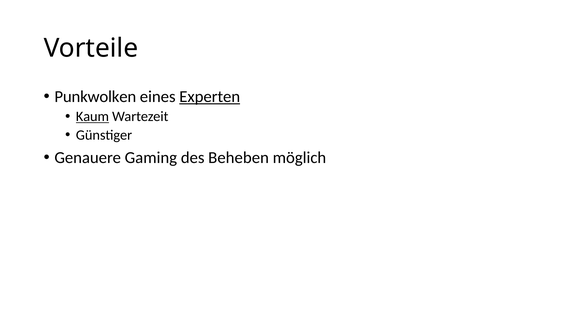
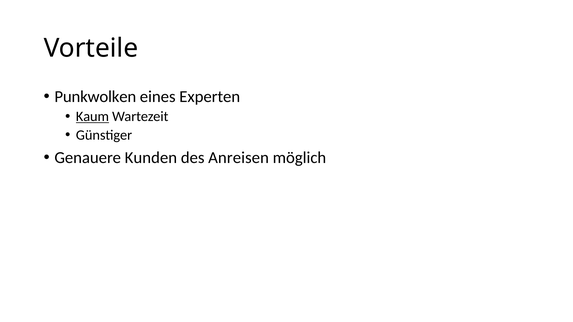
Experten underline: present -> none
Gaming: Gaming -> Kunden
Beheben: Beheben -> Anreisen
